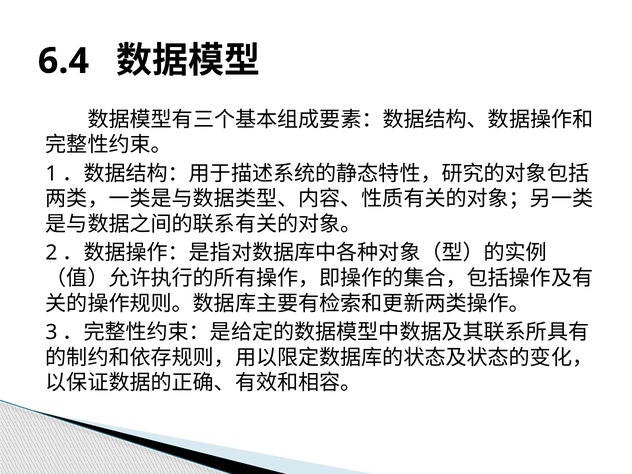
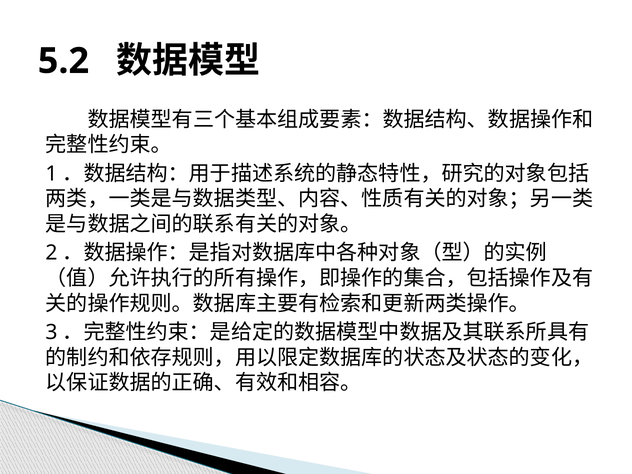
6.4: 6.4 -> 5.2
